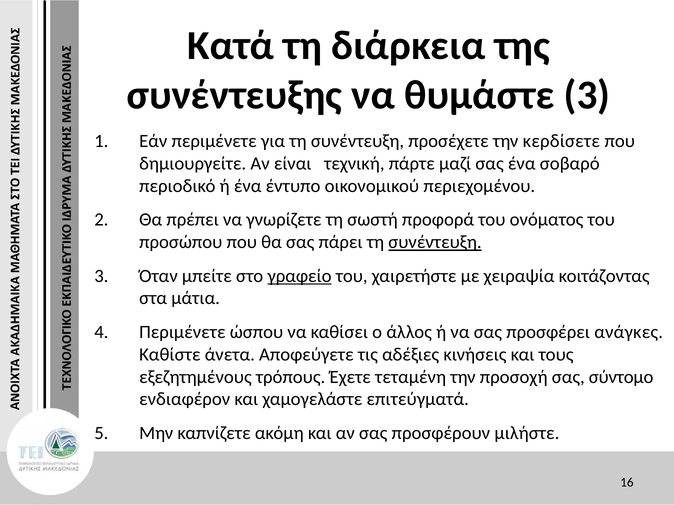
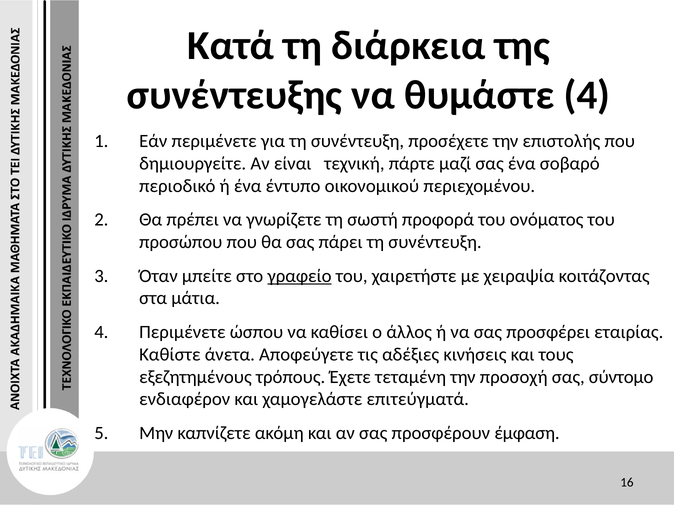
θυμάστε 3: 3 -> 4
κερδίσετε: κερδίσετε -> επιστολής
συνέντευξη at (435, 242) underline: present -> none
ανάγκες: ανάγκες -> εταιρίας
μιλήστε: μιλήστε -> έμφαση
